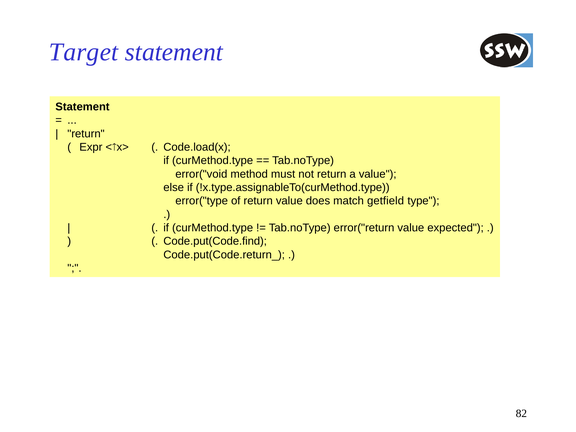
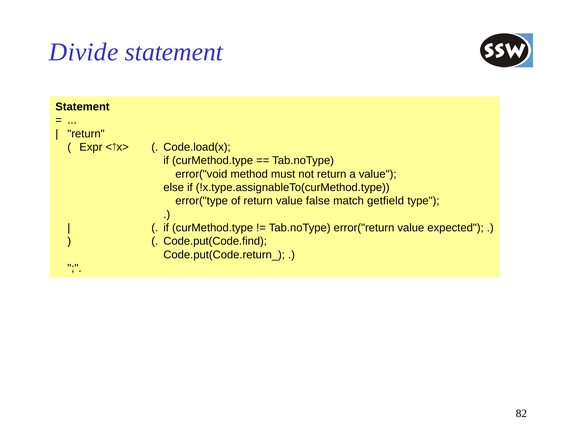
Target: Target -> Divide
does: does -> false
